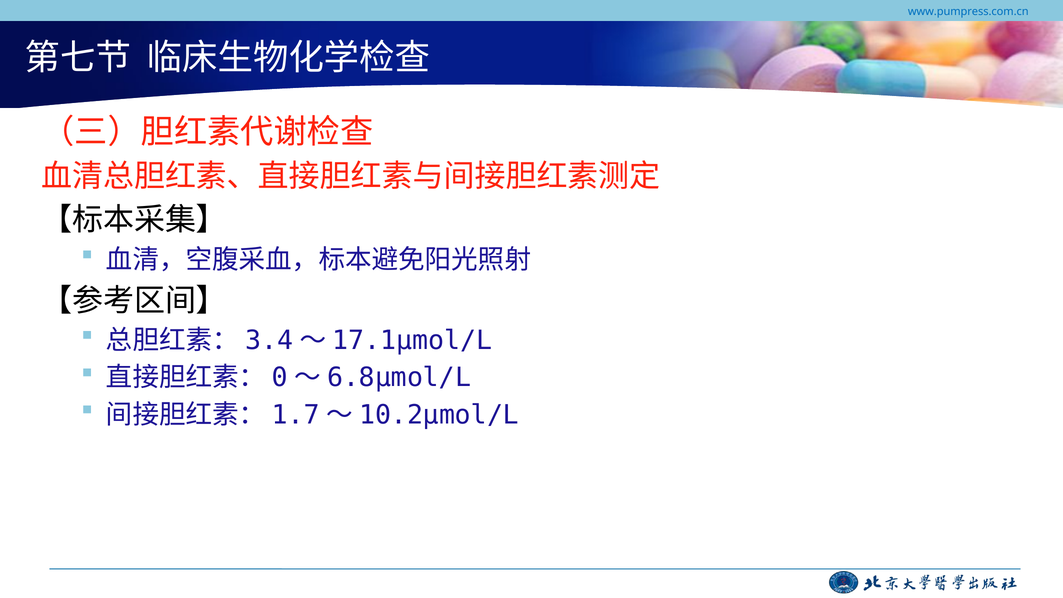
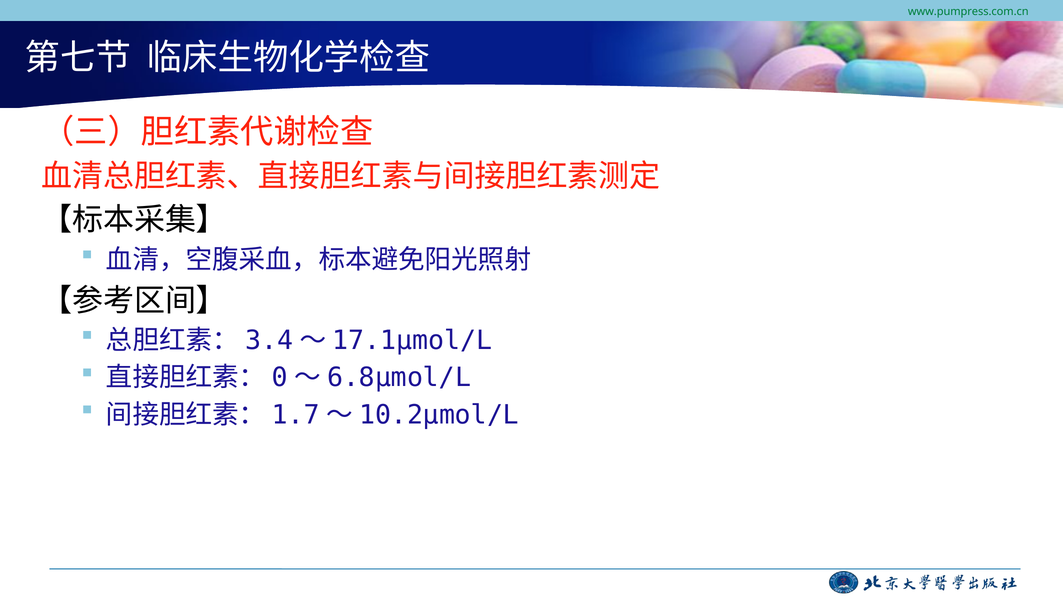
www.pumpress.com.cn colour: blue -> green
